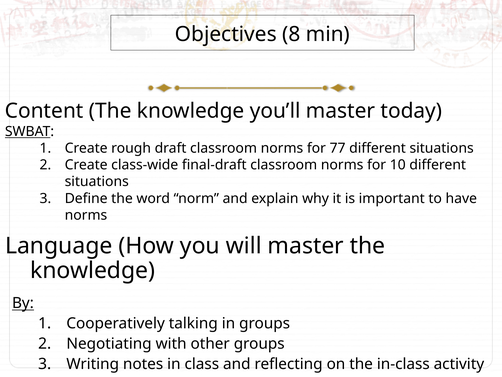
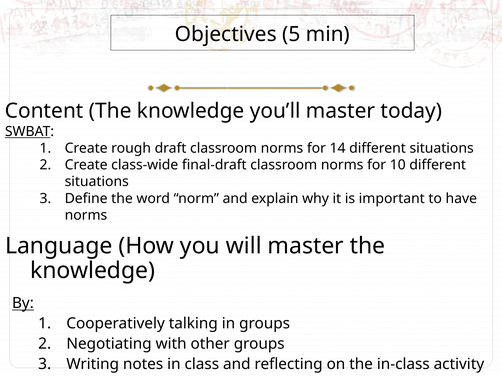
8: 8 -> 5
77: 77 -> 14
